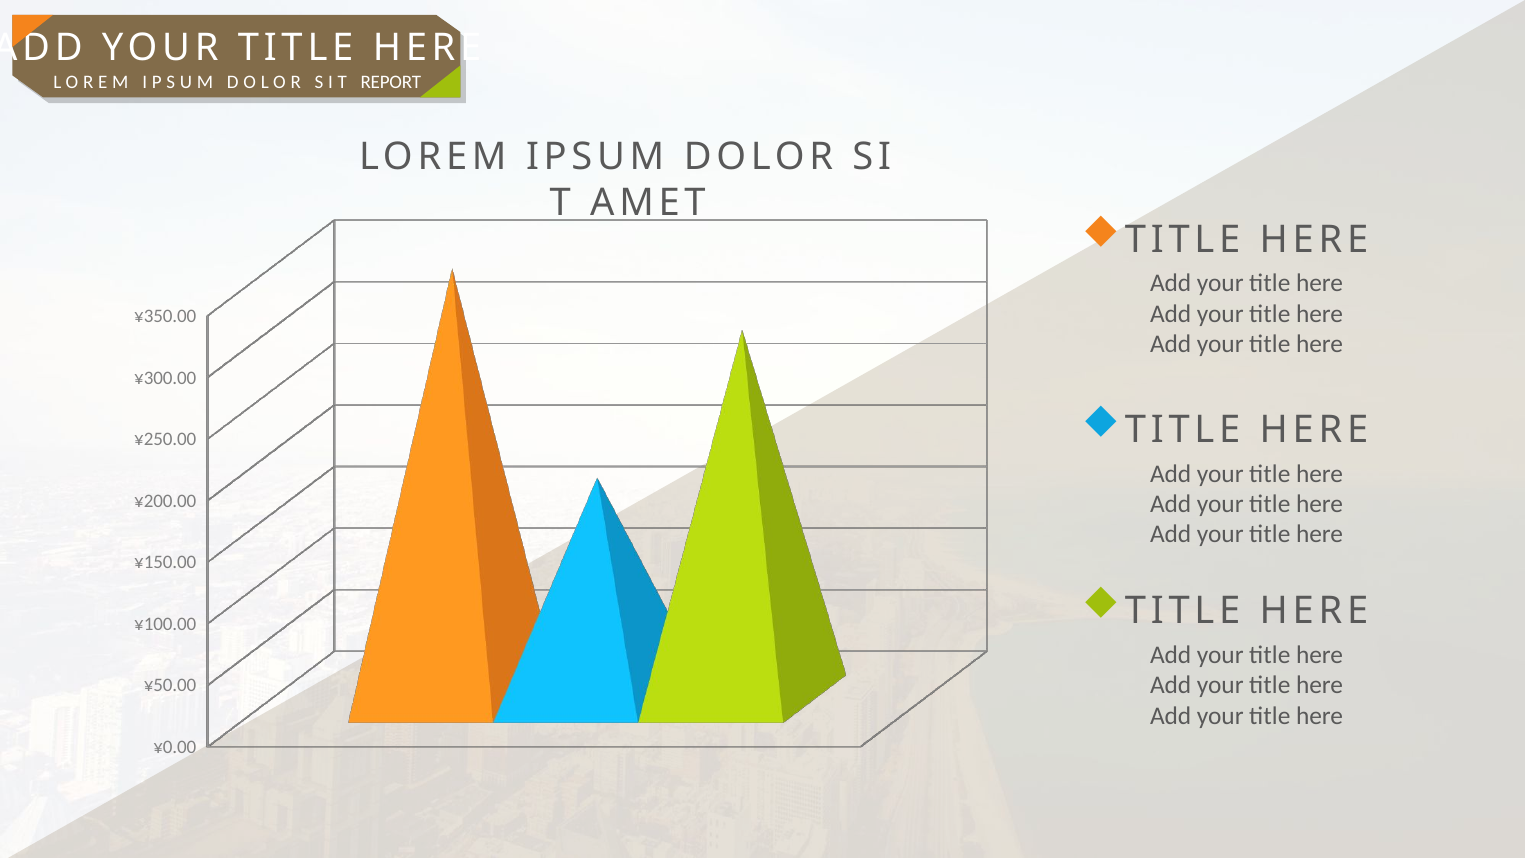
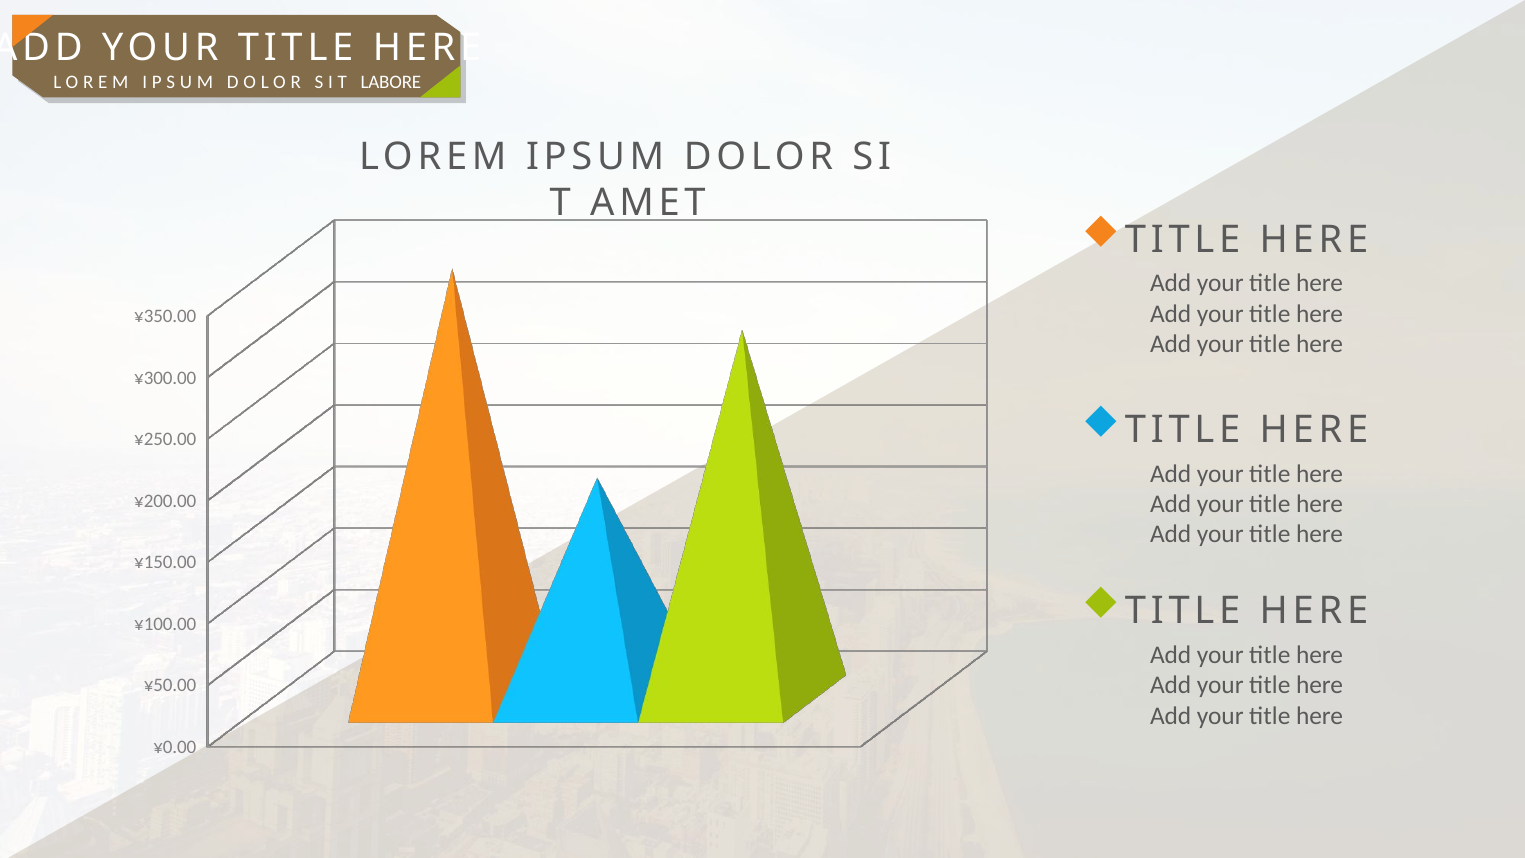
REPORT: REPORT -> LABORE
